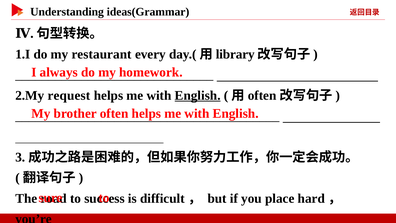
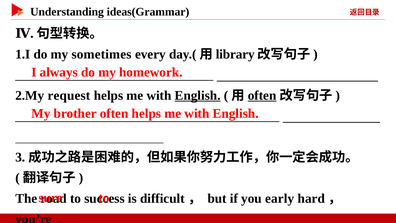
restaurant: restaurant -> sometimes
often at (262, 95) underline: none -> present
place: place -> early
